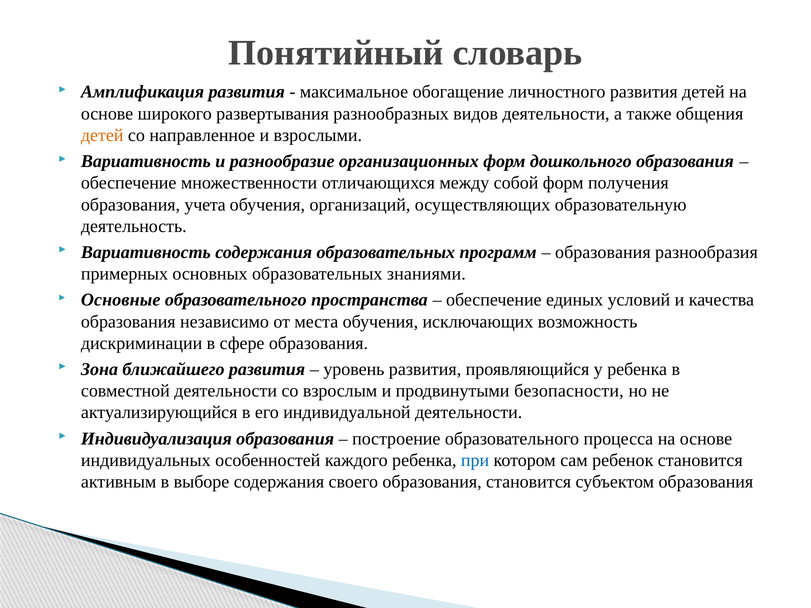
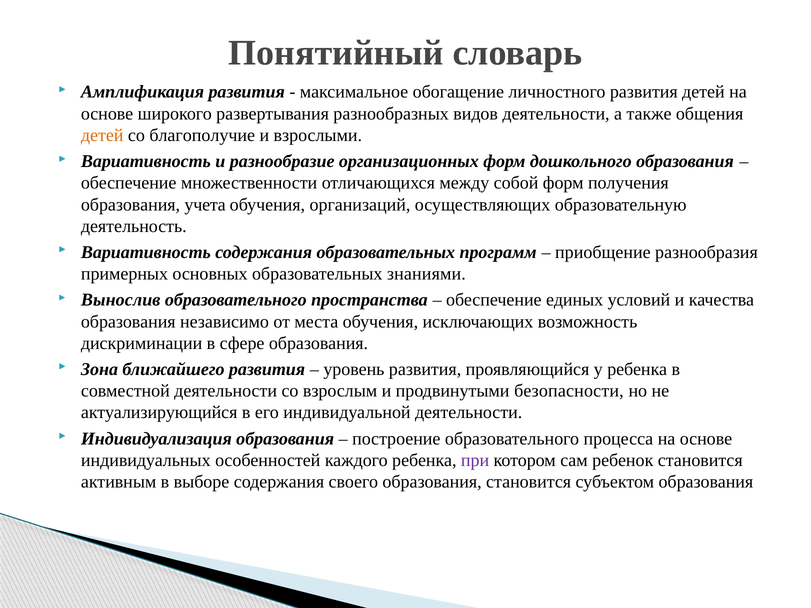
направленное: направленное -> благополучие
образования at (603, 252): образования -> приобщение
Основные: Основные -> Вынослив
при colour: blue -> purple
